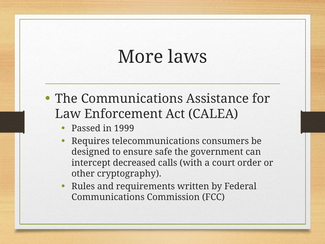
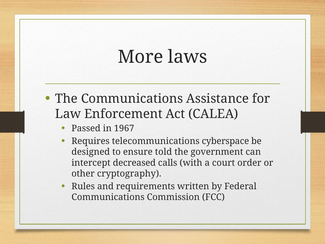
1999: 1999 -> 1967
consumers: consumers -> cyberspace
safe: safe -> told
